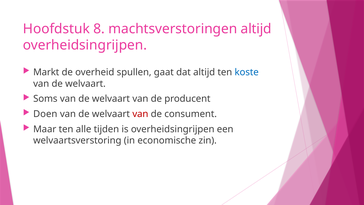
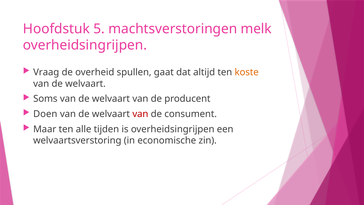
8: 8 -> 5
machtsverstoringen altijd: altijd -> melk
Markt: Markt -> Vraag
koste colour: blue -> orange
